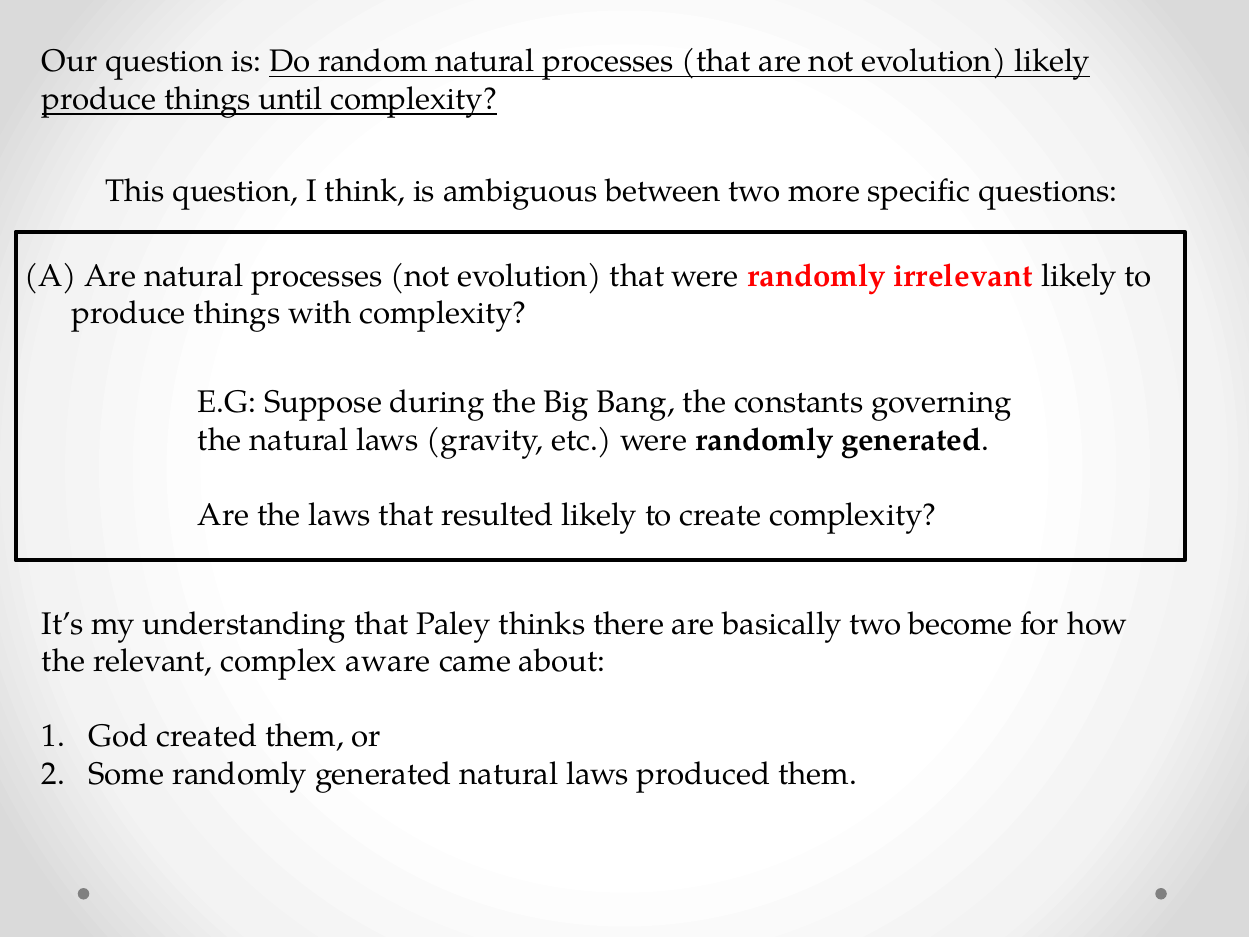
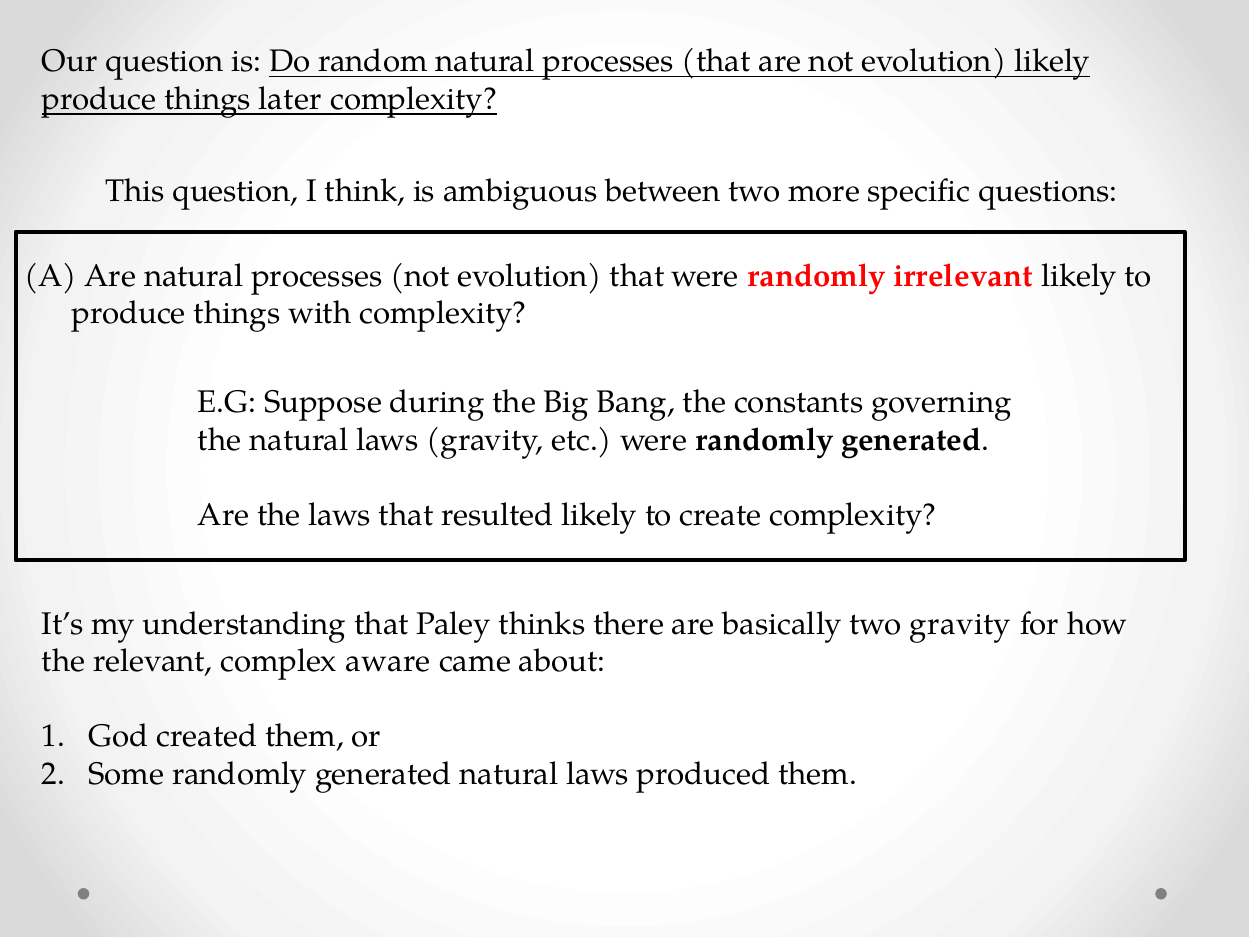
until: until -> later
two become: become -> gravity
